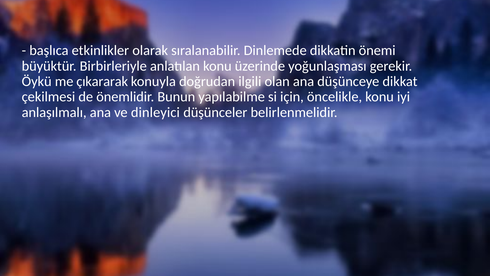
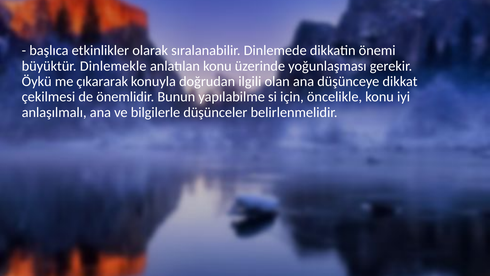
Birbirleriyle: Birbirleriyle -> Dinlemekle
dinleyici: dinleyici -> bilgilerle
